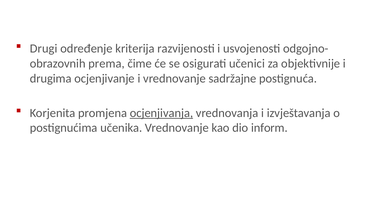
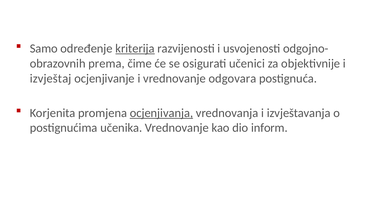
Drugi: Drugi -> Samo
kriterija underline: none -> present
drugima: drugima -> izvještaj
sadržajne: sadržajne -> odgovara
